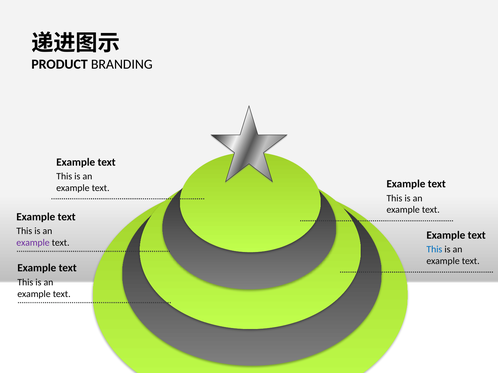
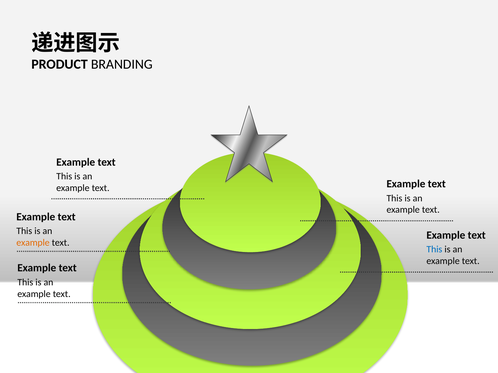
example at (33, 243) colour: purple -> orange
